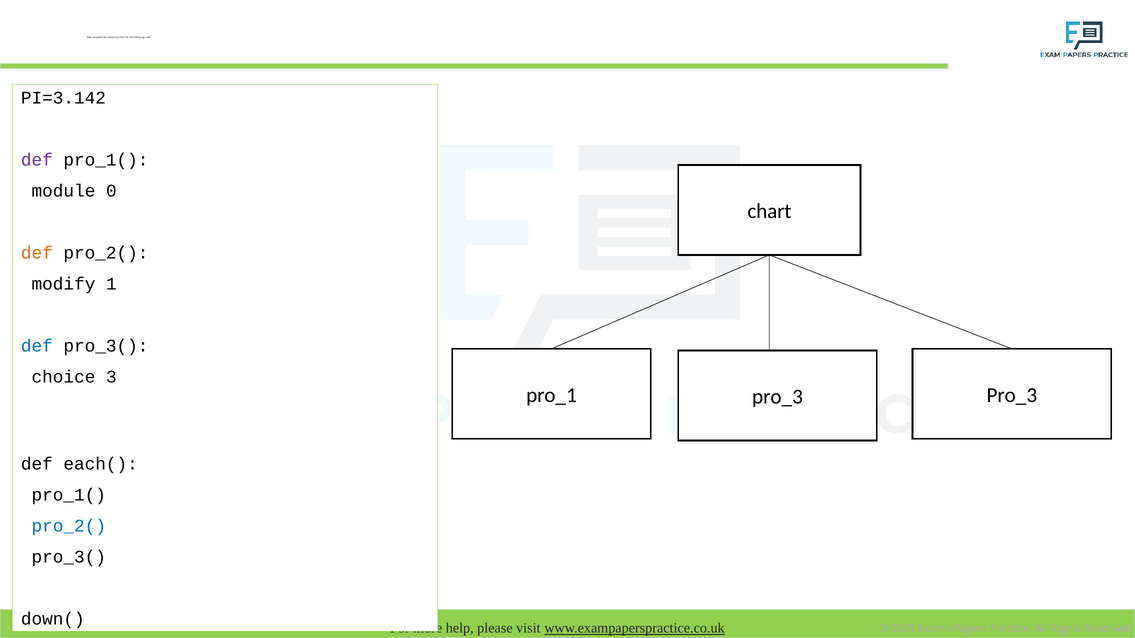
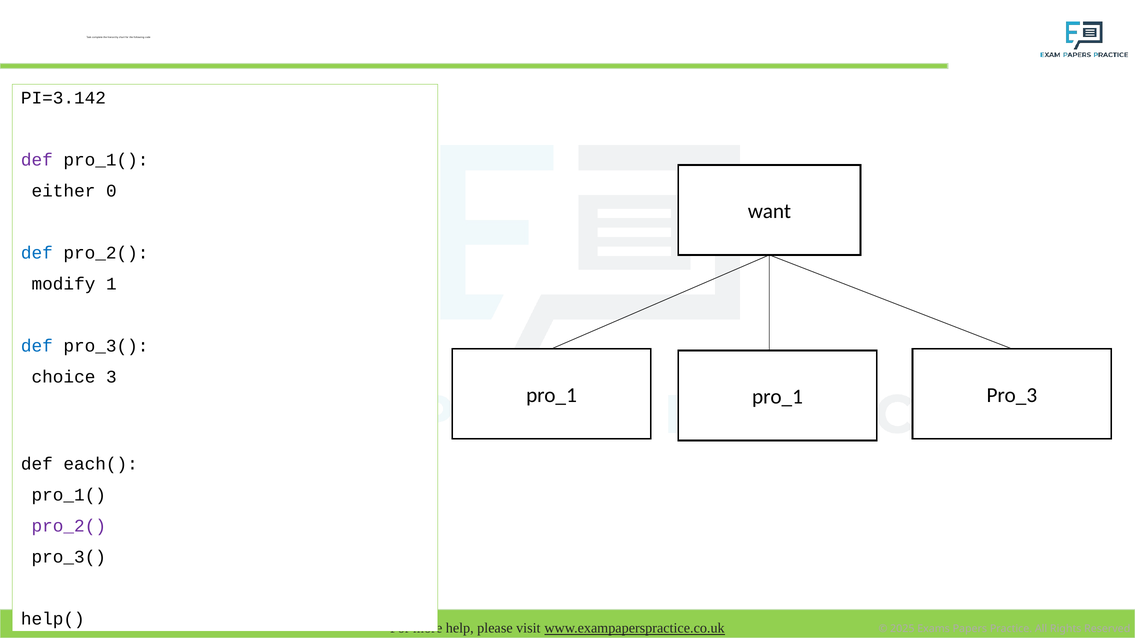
module: module -> either
chart at (769, 212): chart -> want
def at (37, 253) colour: orange -> blue
pro_1 pro_3: pro_3 -> pro_1
pro_2( at (69, 526) colour: blue -> purple
down(: down( -> help(
